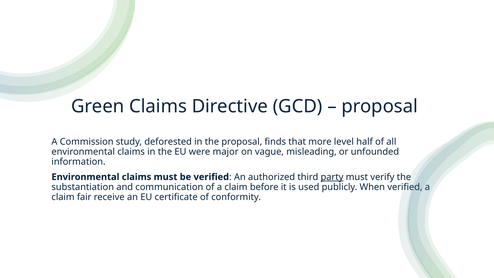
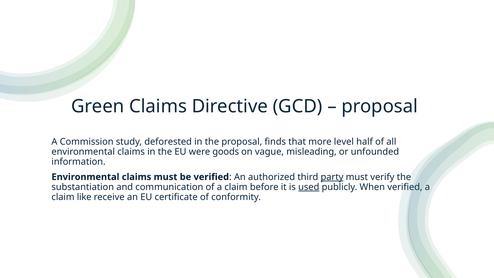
major: major -> goods
used underline: none -> present
fair: fair -> like
